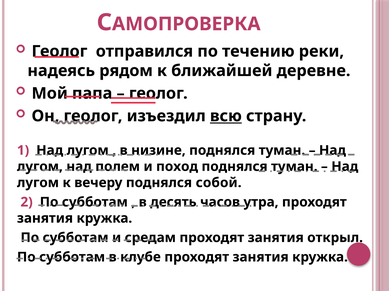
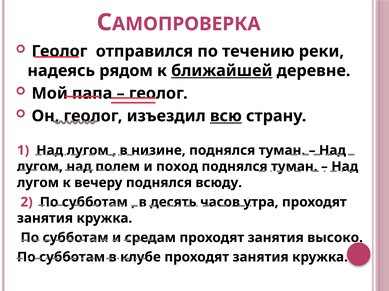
ближайшей underline: none -> present
собой: собой -> всюду
открыл: открыл -> высоко
